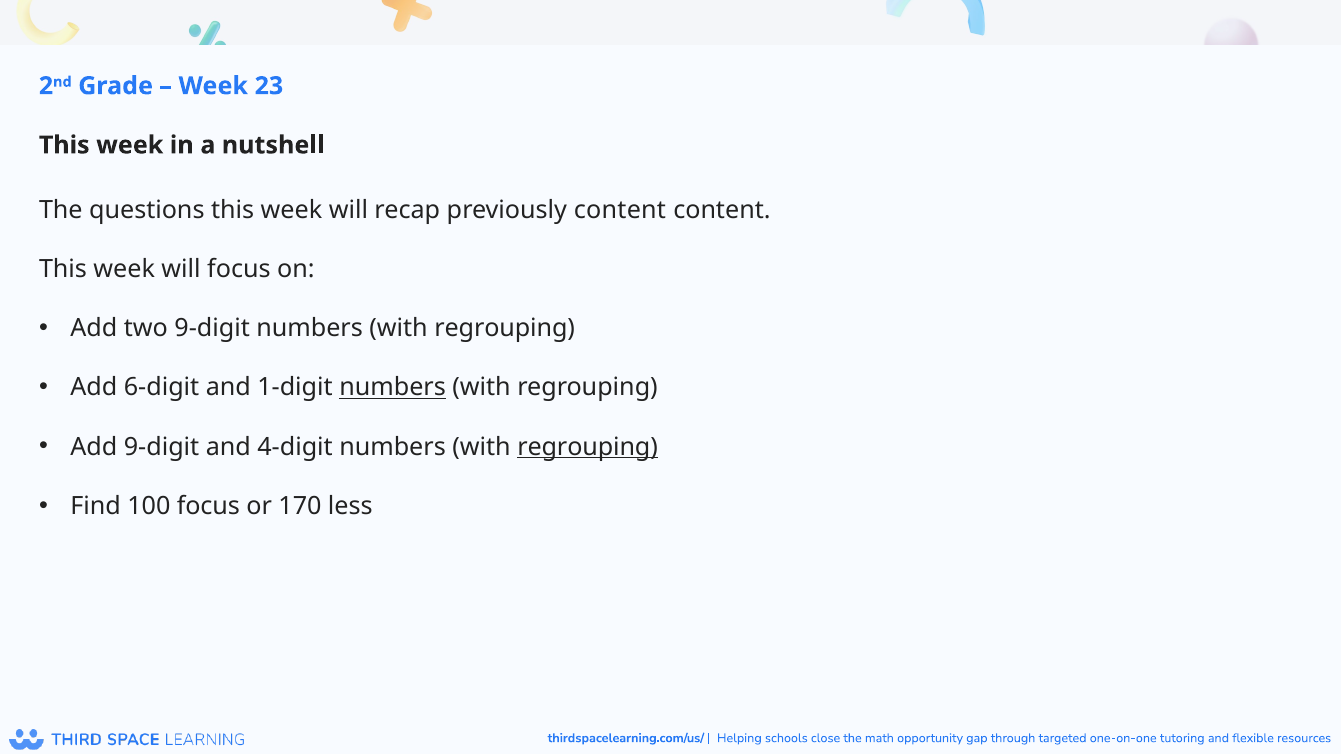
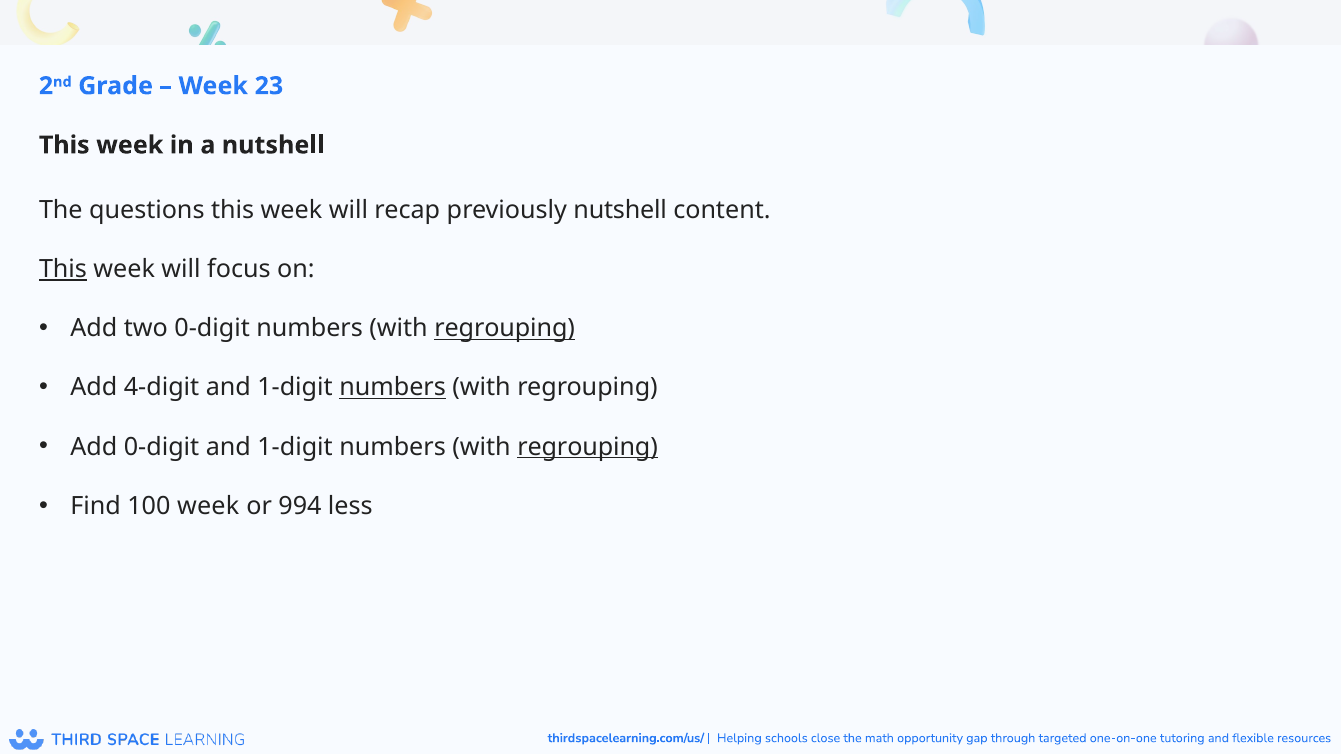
previously content: content -> nutshell
This at (63, 269) underline: none -> present
two 9-digit: 9-digit -> 0-digit
regrouping at (505, 329) underline: none -> present
6-digit: 6-digit -> 4-digit
Add 9-digit: 9-digit -> 0-digit
4-digit at (295, 447): 4-digit -> 1-digit
100 focus: focus -> week
170: 170 -> 994
